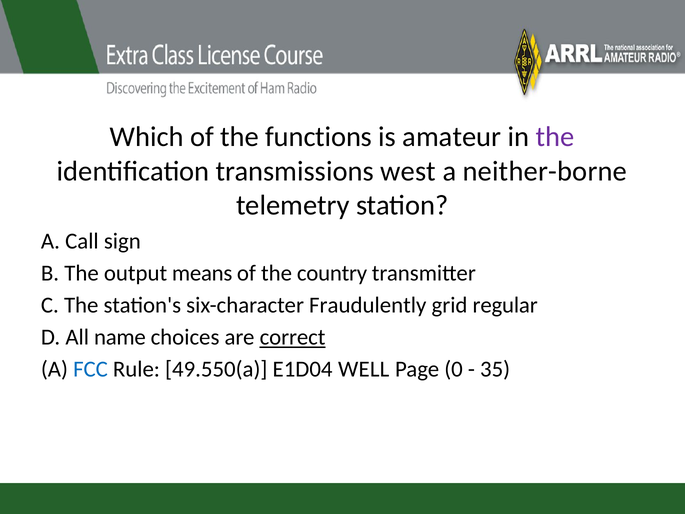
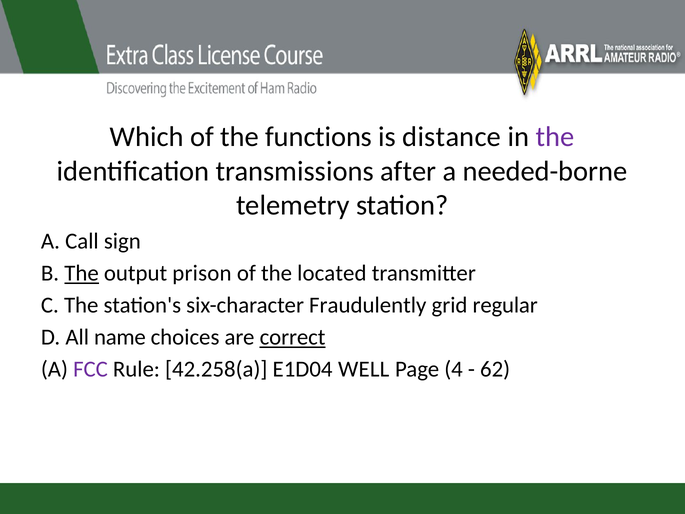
amateur: amateur -> distance
west: west -> after
neither-borne: neither-borne -> needed-borne
The at (82, 273) underline: none -> present
means: means -> prison
country: country -> located
FCC colour: blue -> purple
49.550(a: 49.550(a -> 42.258(a
0: 0 -> 4
35: 35 -> 62
